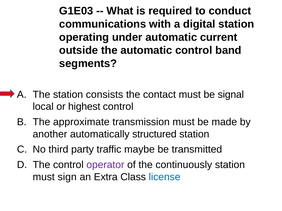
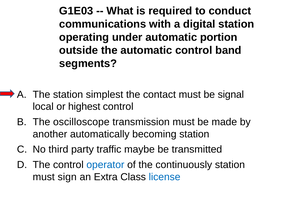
current: current -> portion
consists: consists -> simplest
approximate: approximate -> oscilloscope
structured: structured -> becoming
operator colour: purple -> blue
